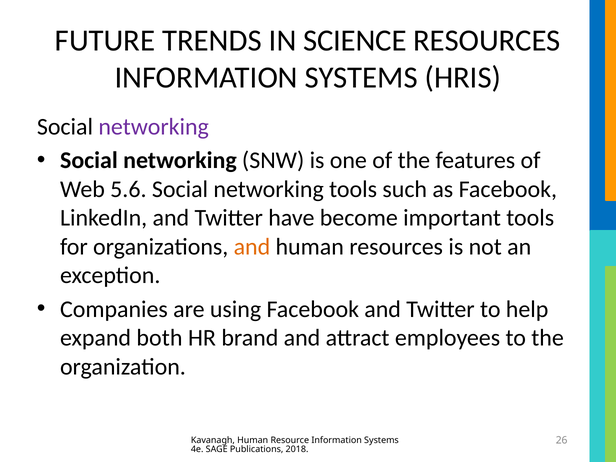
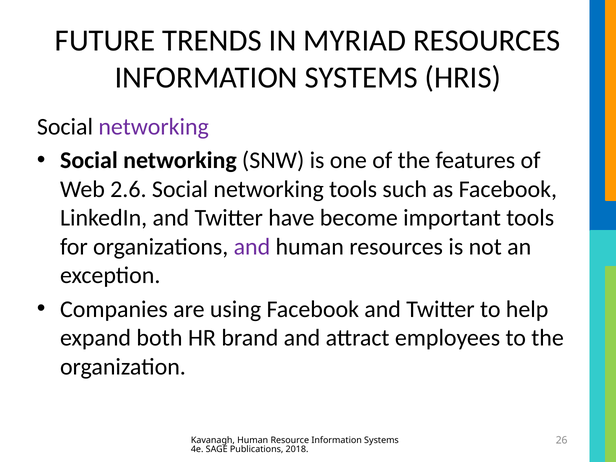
SCIENCE: SCIENCE -> MYRIAD
5.6: 5.6 -> 2.6
and at (252, 247) colour: orange -> purple
